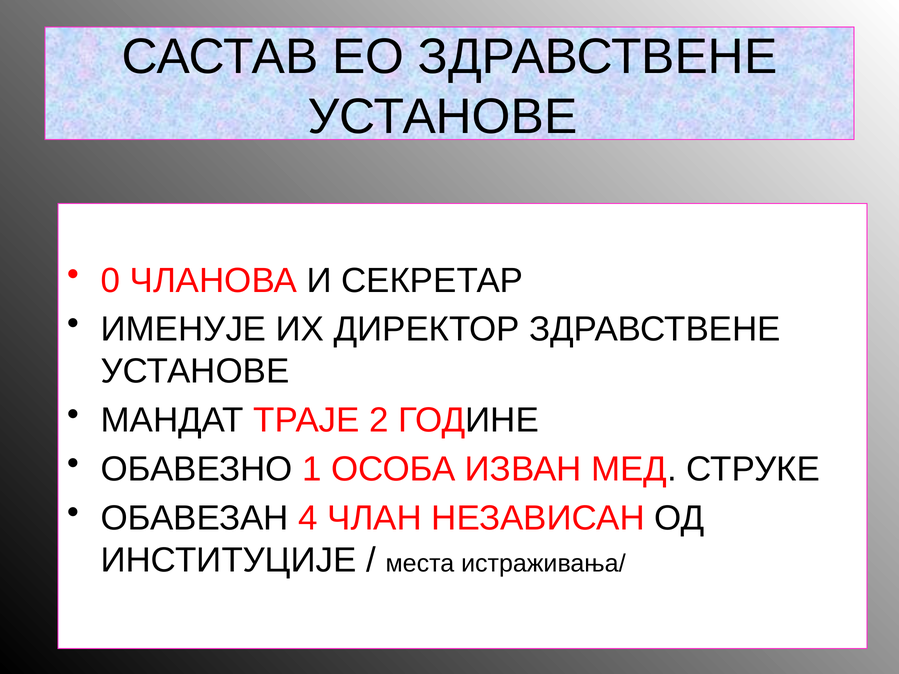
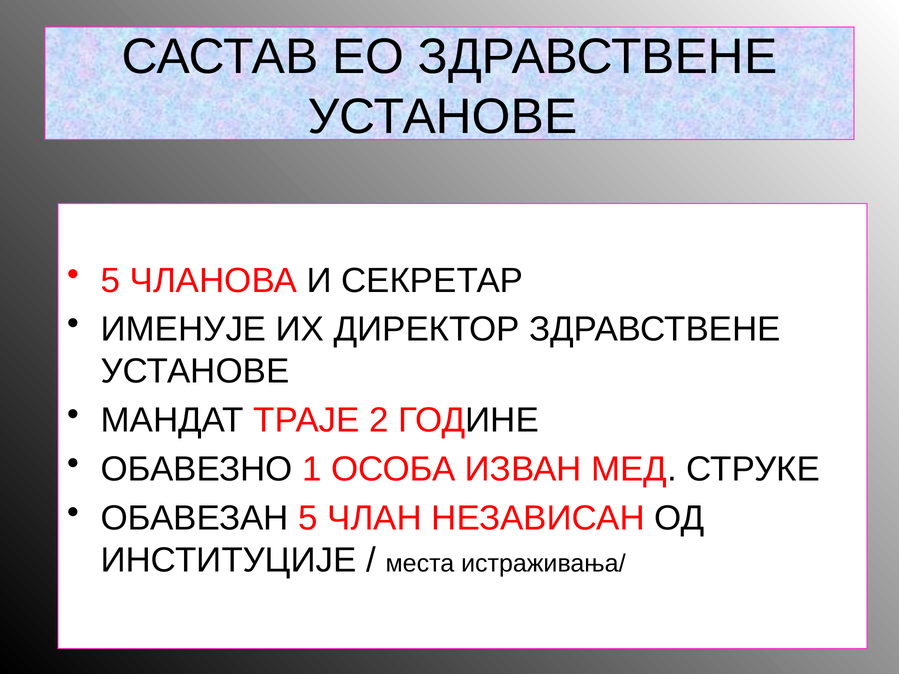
0 at (110, 281): 0 -> 5
ОБАВЕЗАН 4: 4 -> 5
